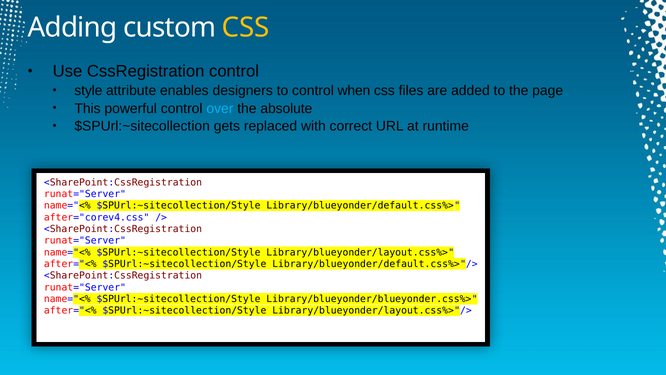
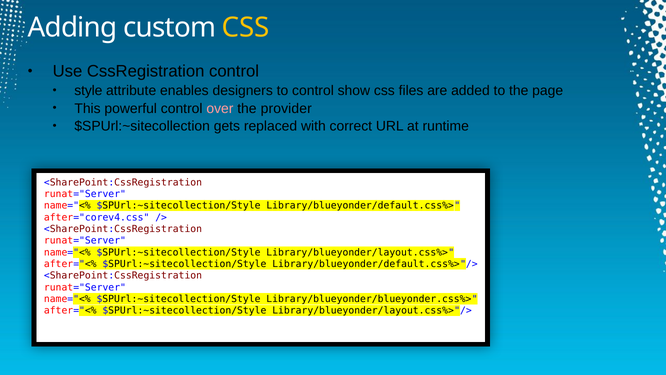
when: when -> show
over colour: light blue -> pink
absolute: absolute -> provider
